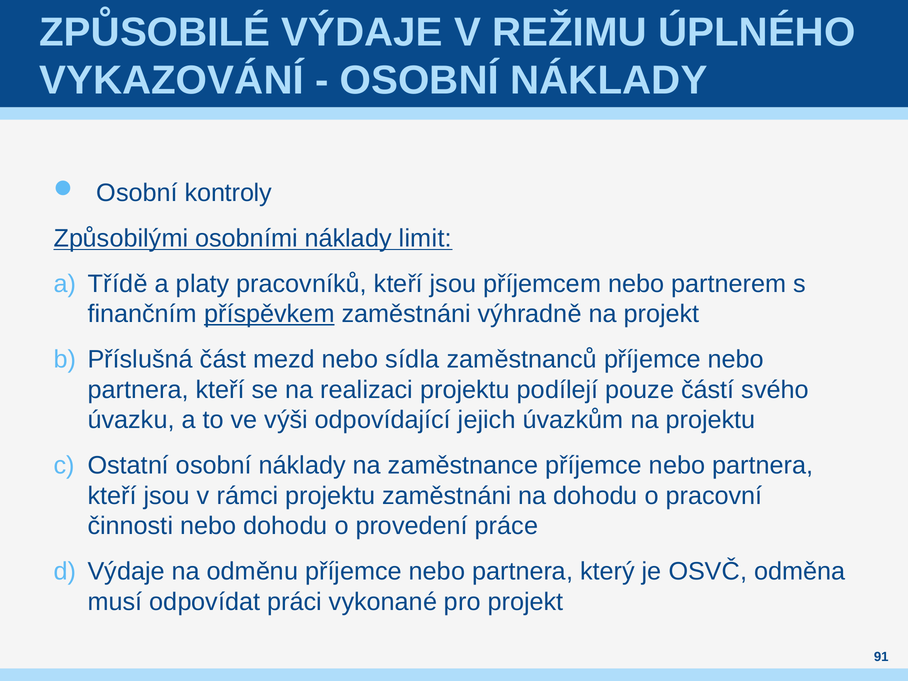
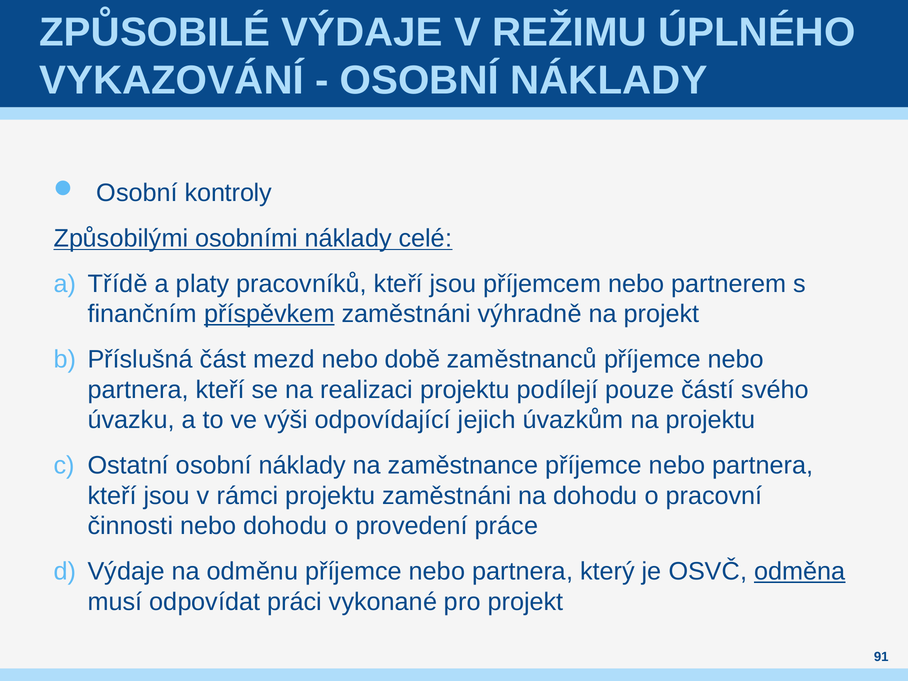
limit: limit -> celé
sídla: sídla -> době
odměna underline: none -> present
